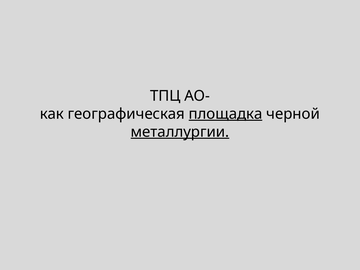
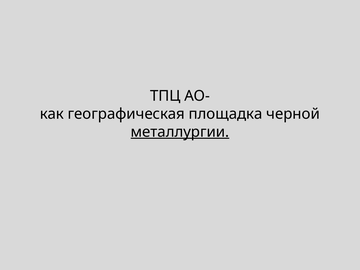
площадка underline: present -> none
